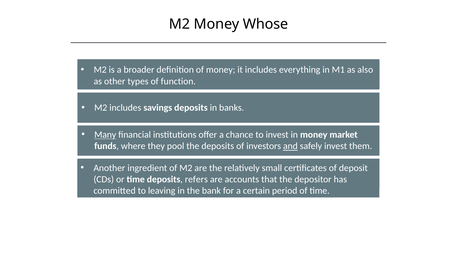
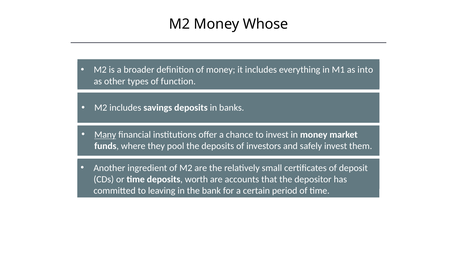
also: also -> into
and underline: present -> none
refers: refers -> worth
